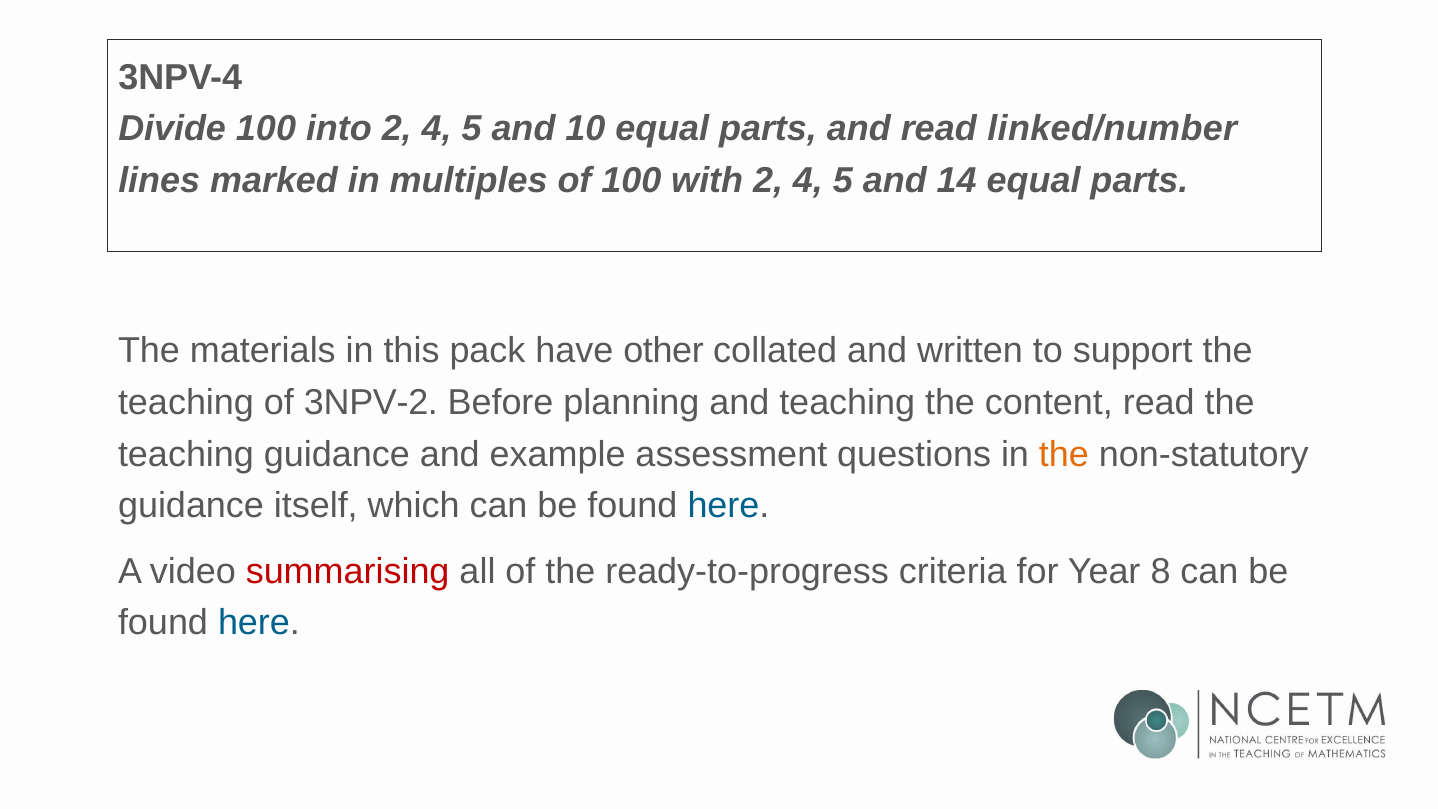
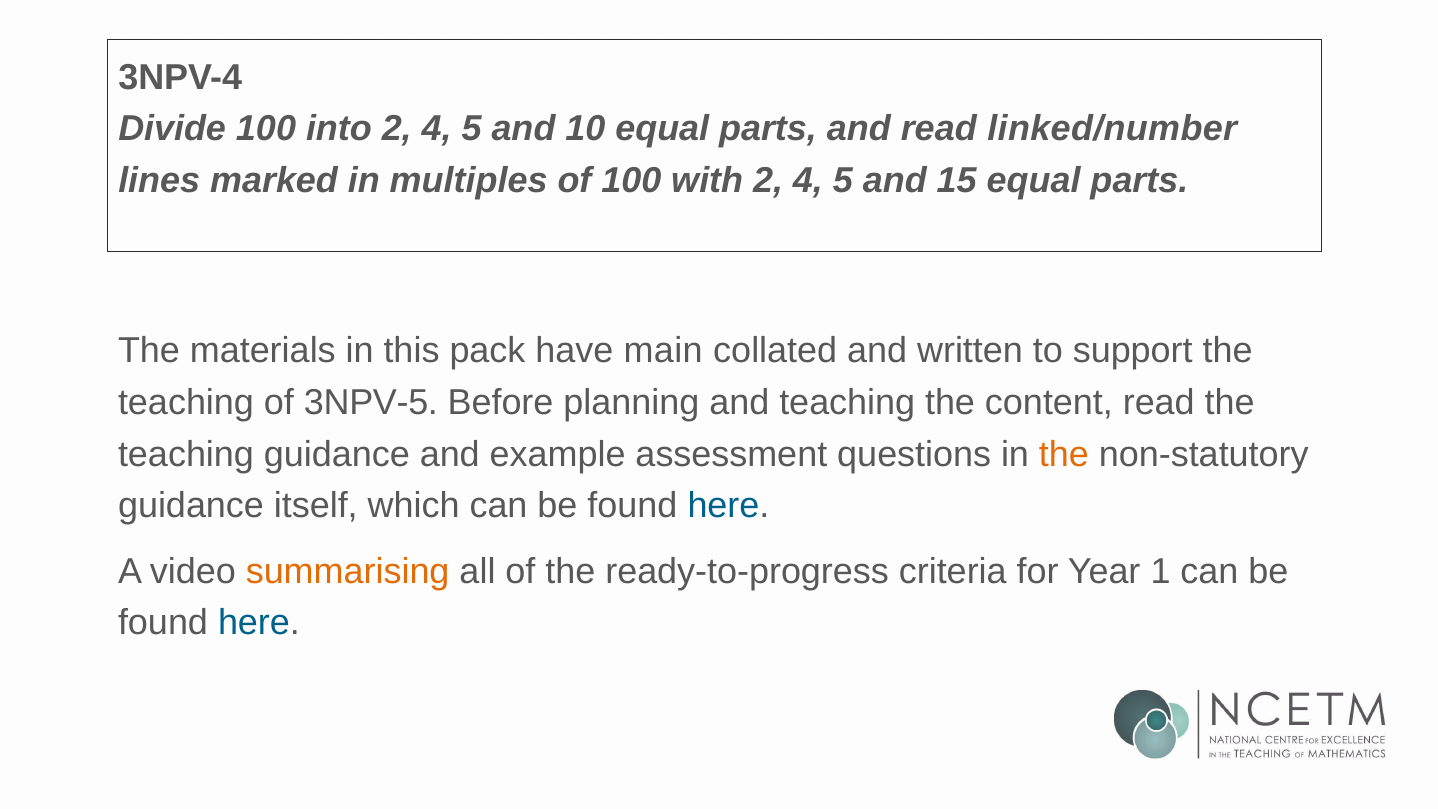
14: 14 -> 15
other: other -> main
3NPV-2: 3NPV-2 -> 3NPV-5
summarising colour: red -> orange
8: 8 -> 1
